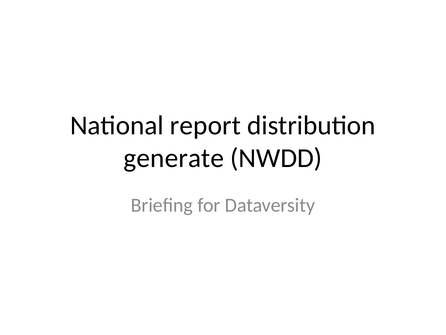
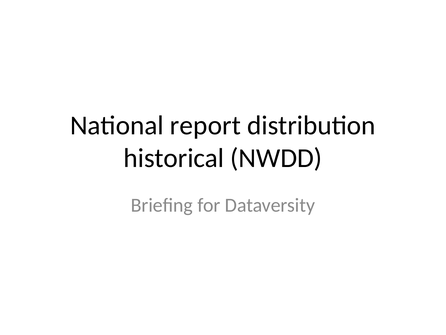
generate: generate -> historical
